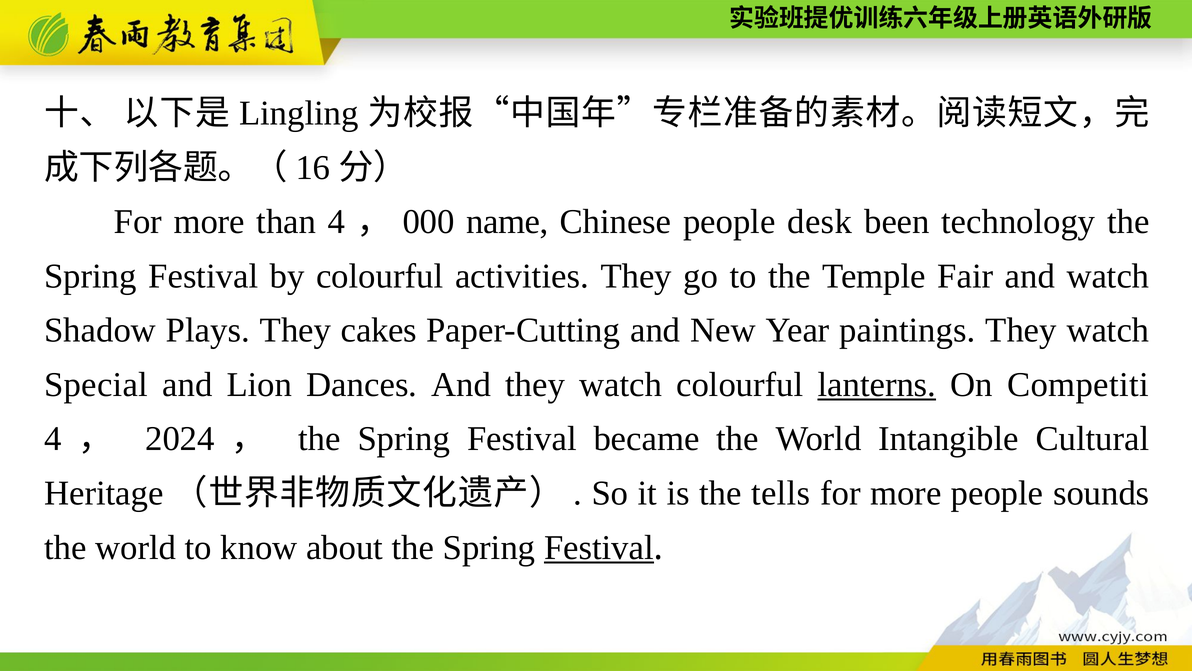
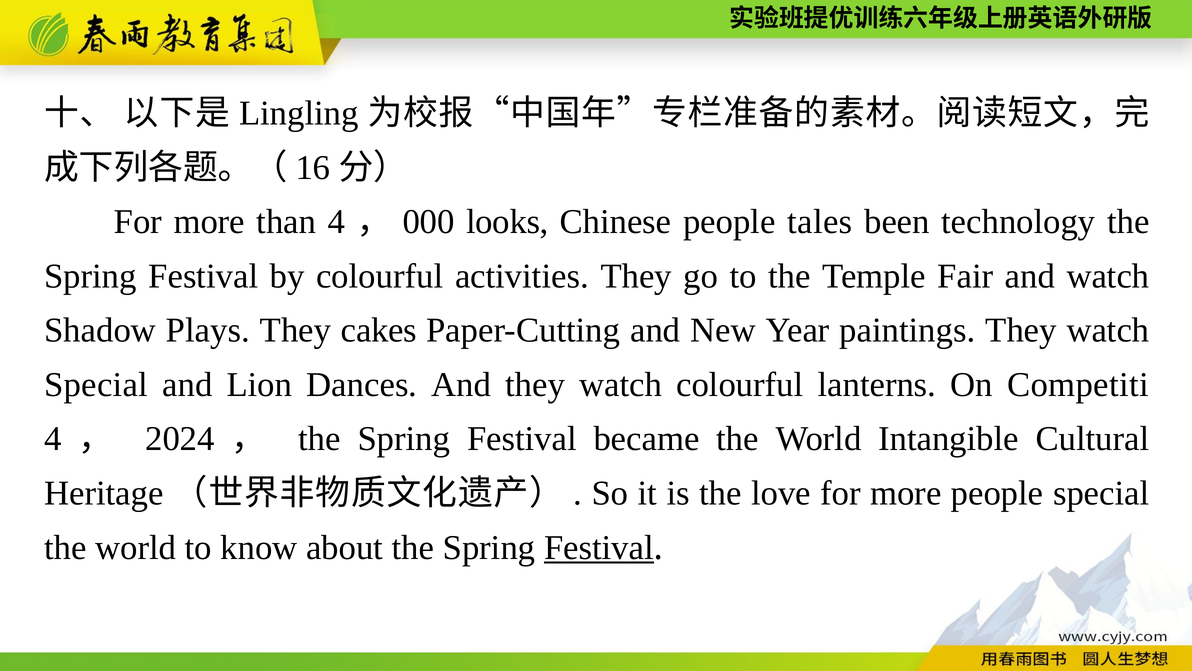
name: name -> looks
desk: desk -> tales
lanterns underline: present -> none
tells: tells -> love
people sounds: sounds -> special
